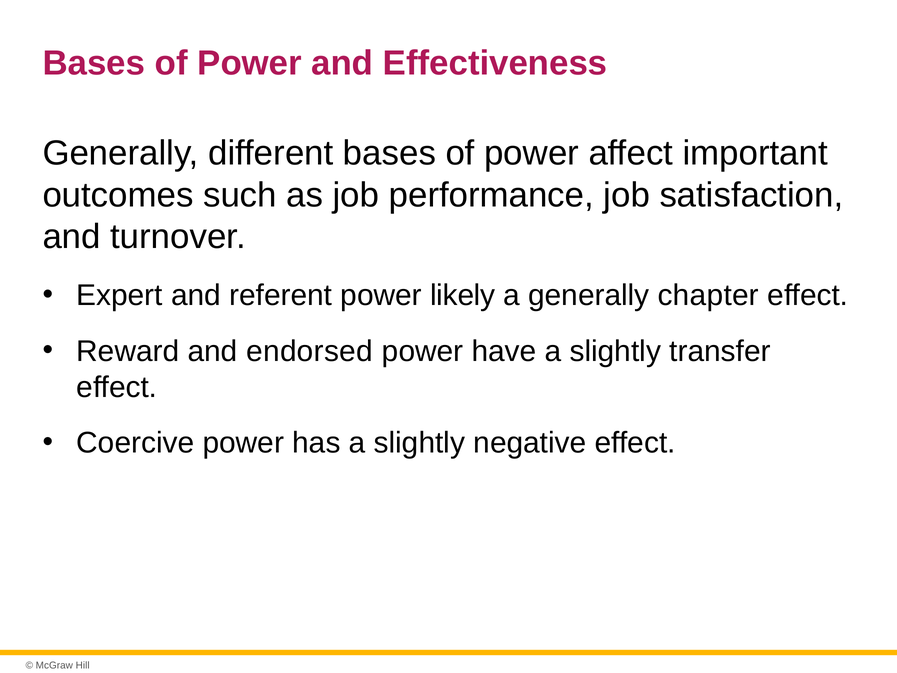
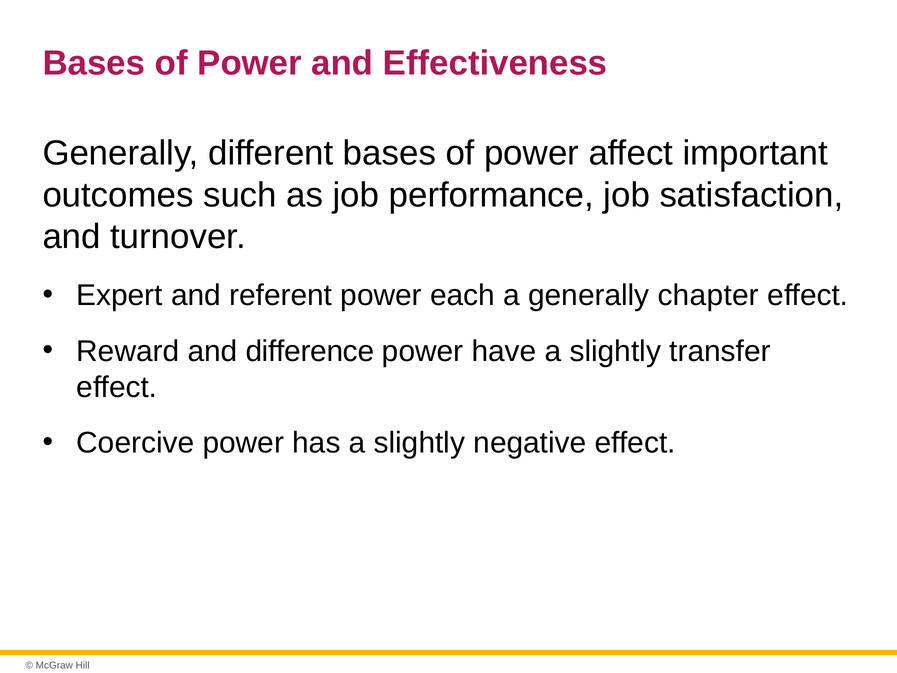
likely: likely -> each
endorsed: endorsed -> difference
